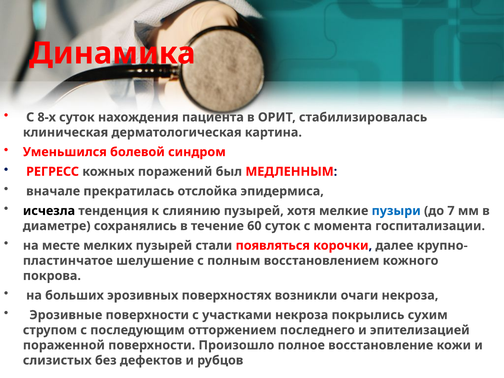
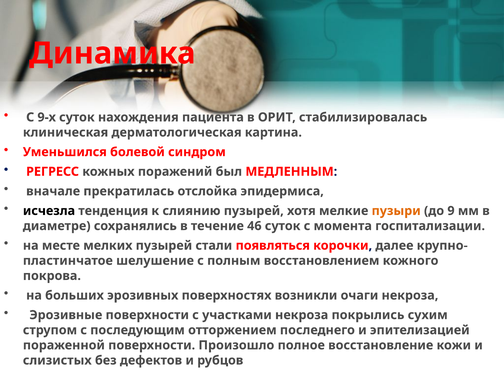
8-х: 8-х -> 9-х
пузыри colour: blue -> orange
7: 7 -> 9
60: 60 -> 46
